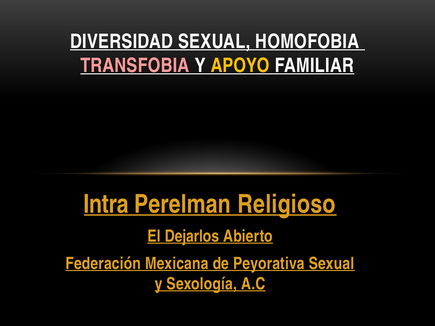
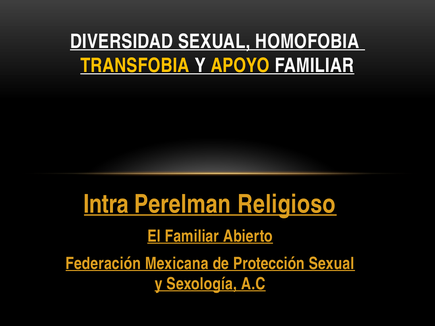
TRANSFOBIA colour: pink -> yellow
El Dejarlos: Dejarlos -> Familiar
Peyorativa: Peyorativa -> Protección
